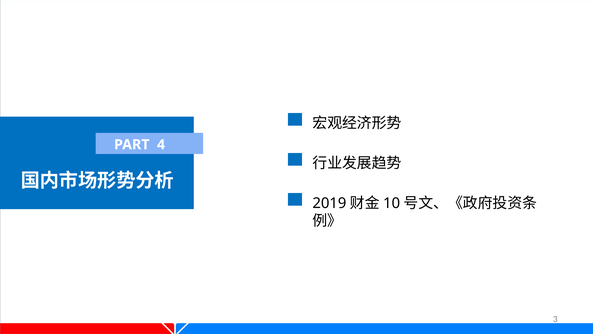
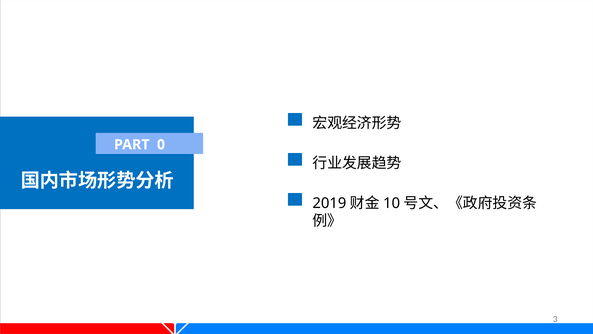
4: 4 -> 0
